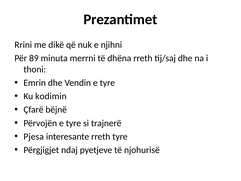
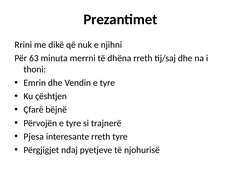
89: 89 -> 63
kodimin: kodimin -> çështjen
